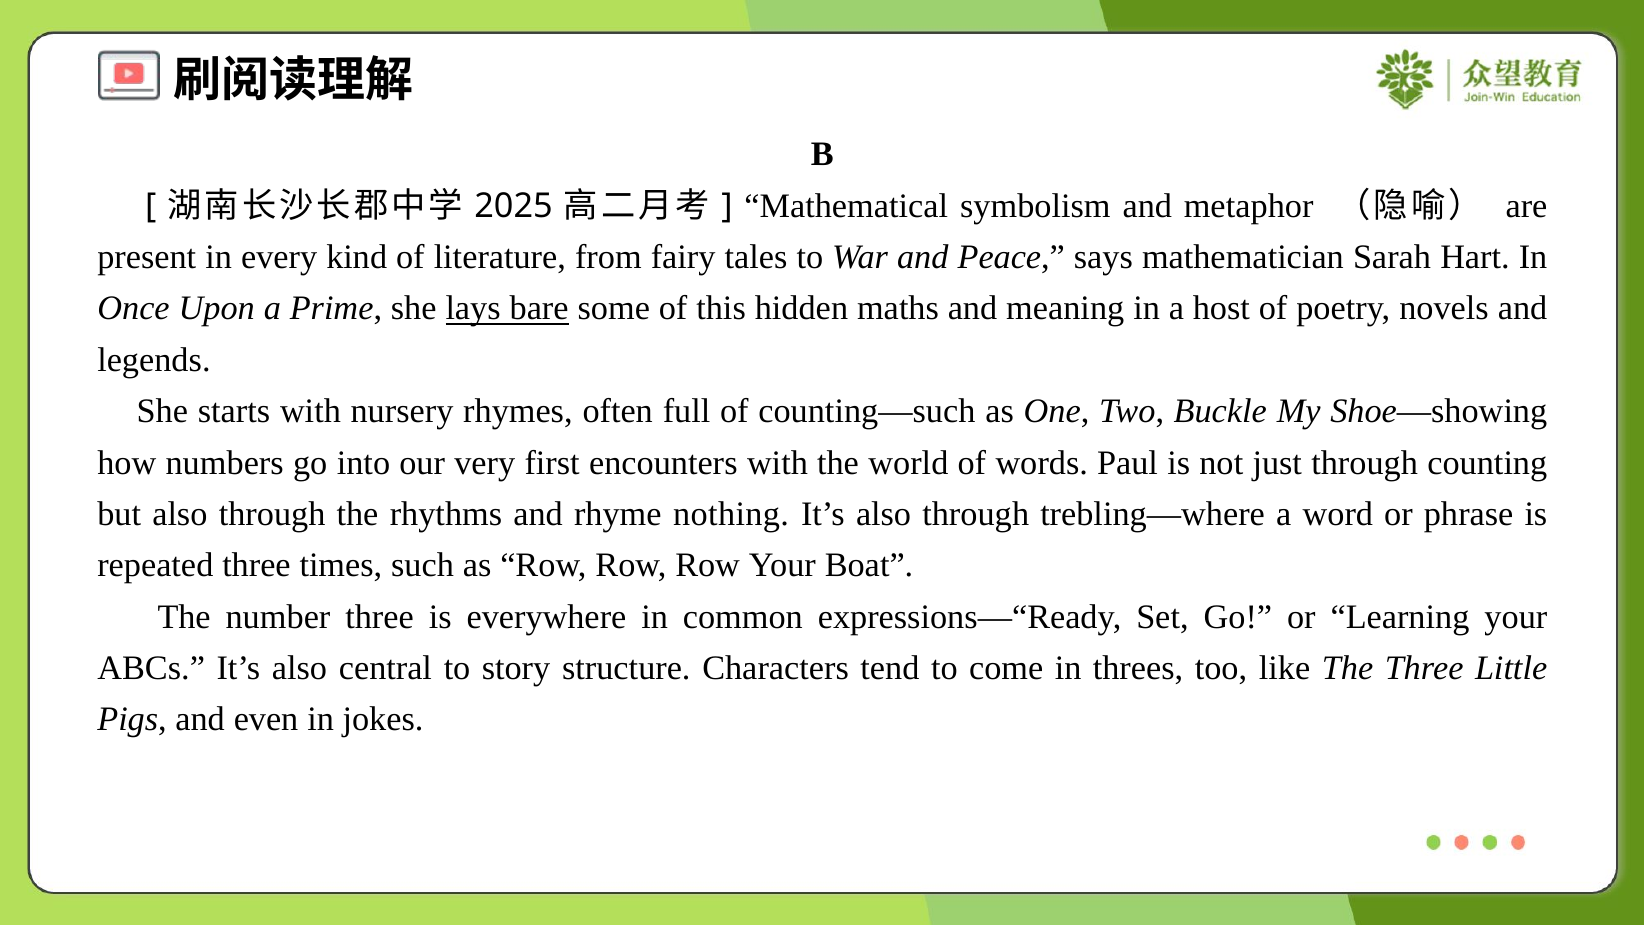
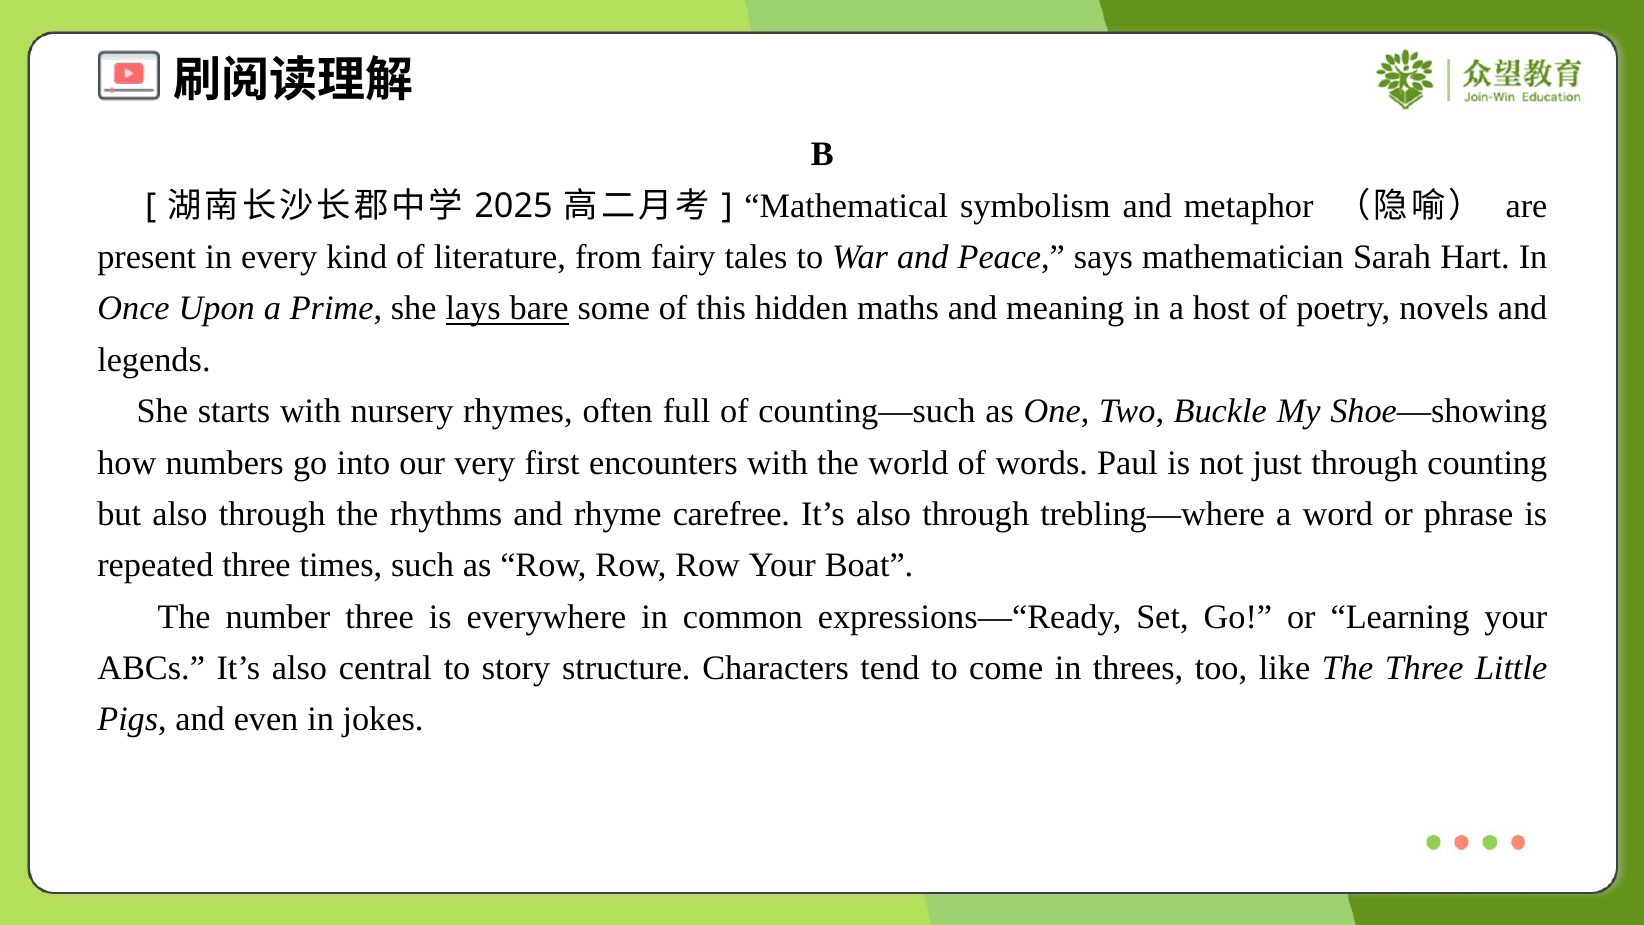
nothing: nothing -> carefree
